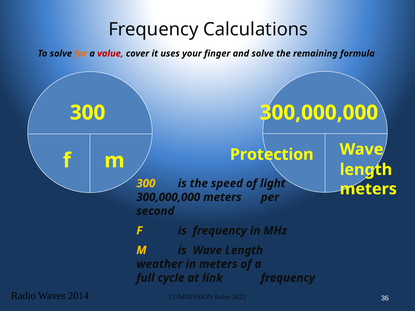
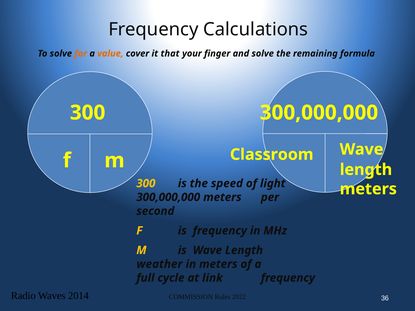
value colour: red -> orange
uses: uses -> that
Protection: Protection -> Classroom
